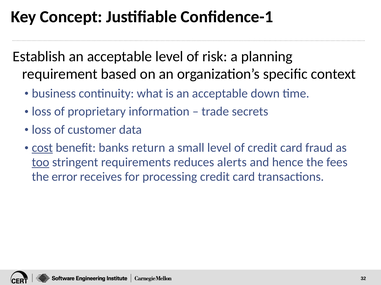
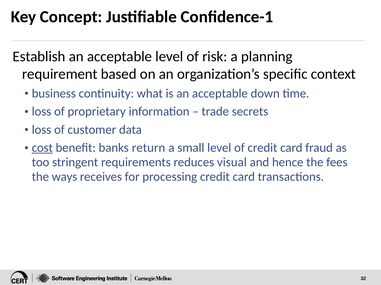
too underline: present -> none
alerts: alerts -> visual
error: error -> ways
